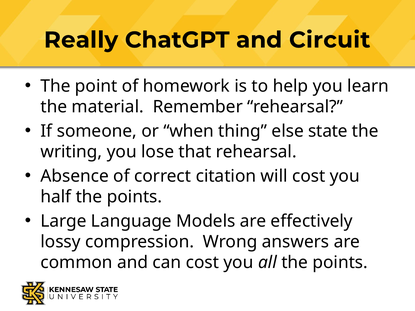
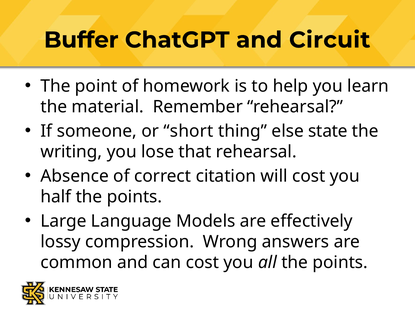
Really: Really -> Buffer
when: when -> short
